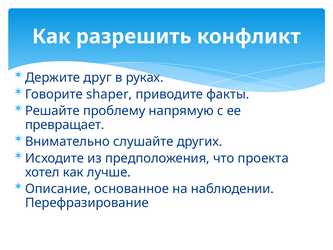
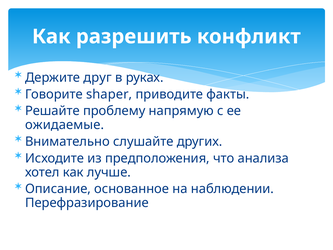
превращает: превращает -> ожидаемые
проекта: проекта -> анализа
